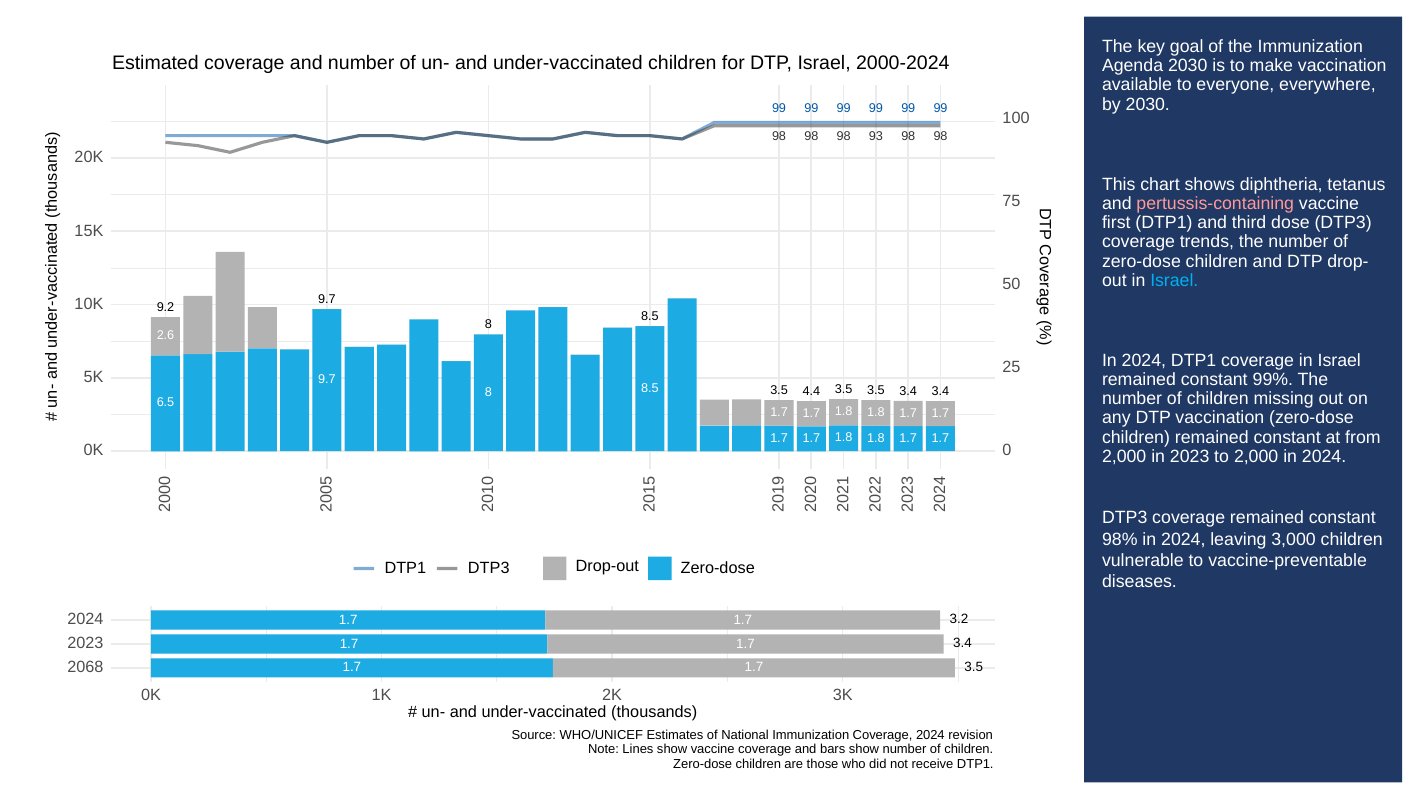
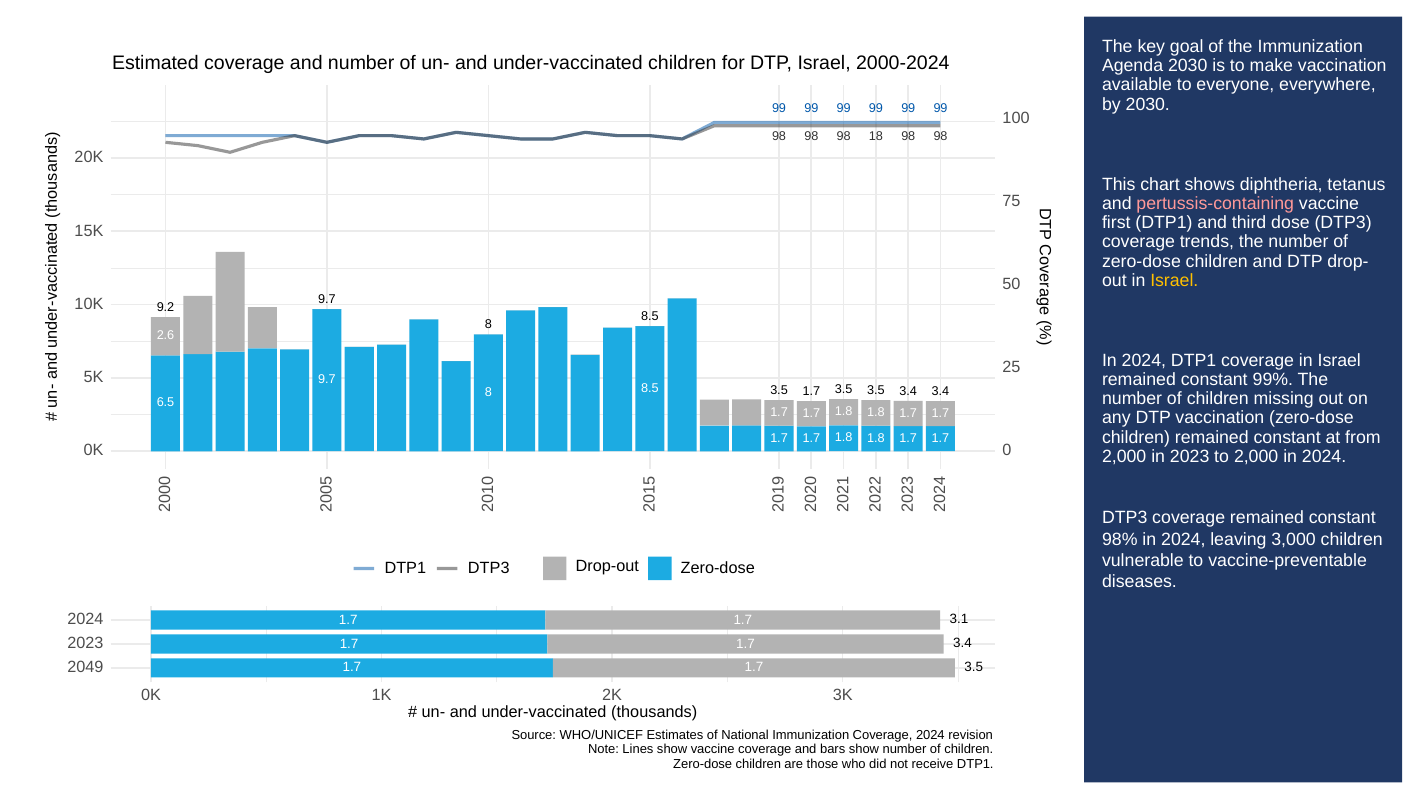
93: 93 -> 18
Israel at (1174, 280) colour: light blue -> yellow
3.5 4.4: 4.4 -> 1.7
3.2: 3.2 -> 3.1
2068: 2068 -> 2049
